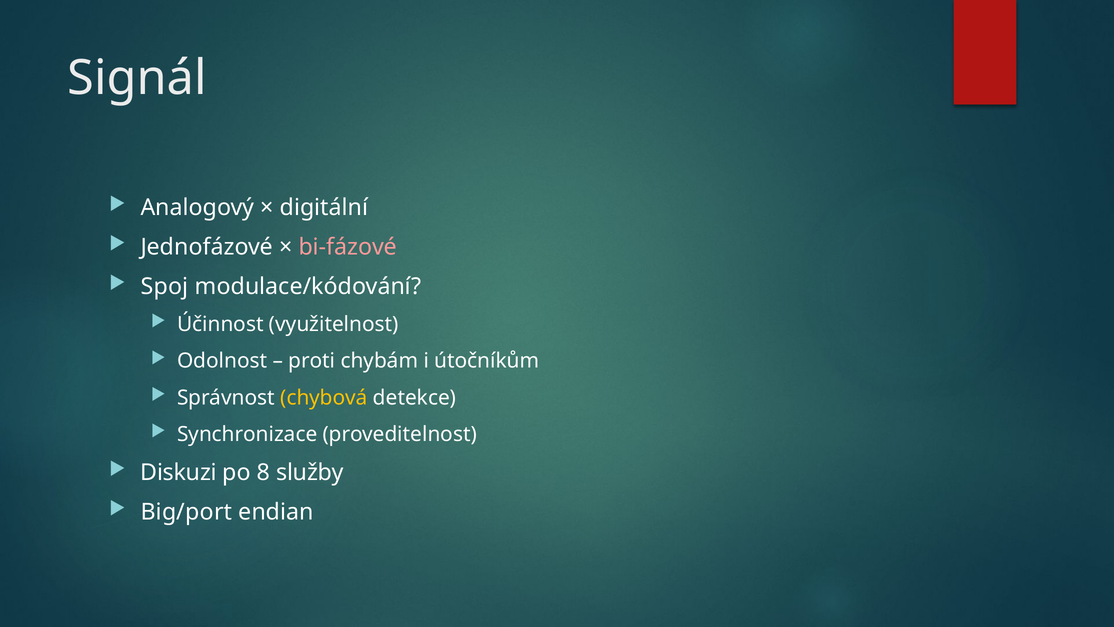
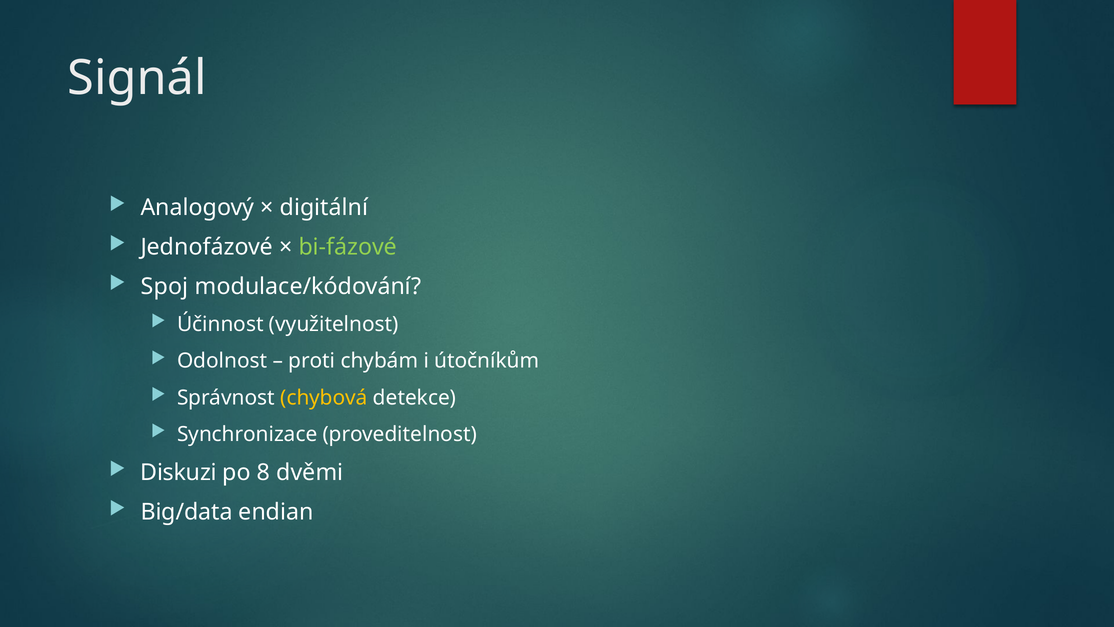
bi-fázové colour: pink -> light green
služby: služby -> dvěmi
Big/port: Big/port -> Big/data
